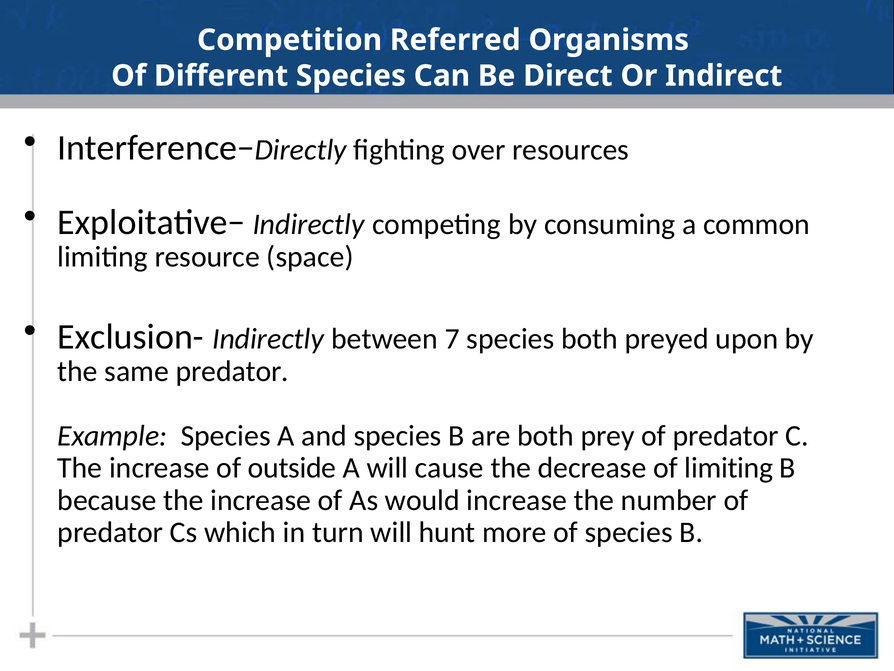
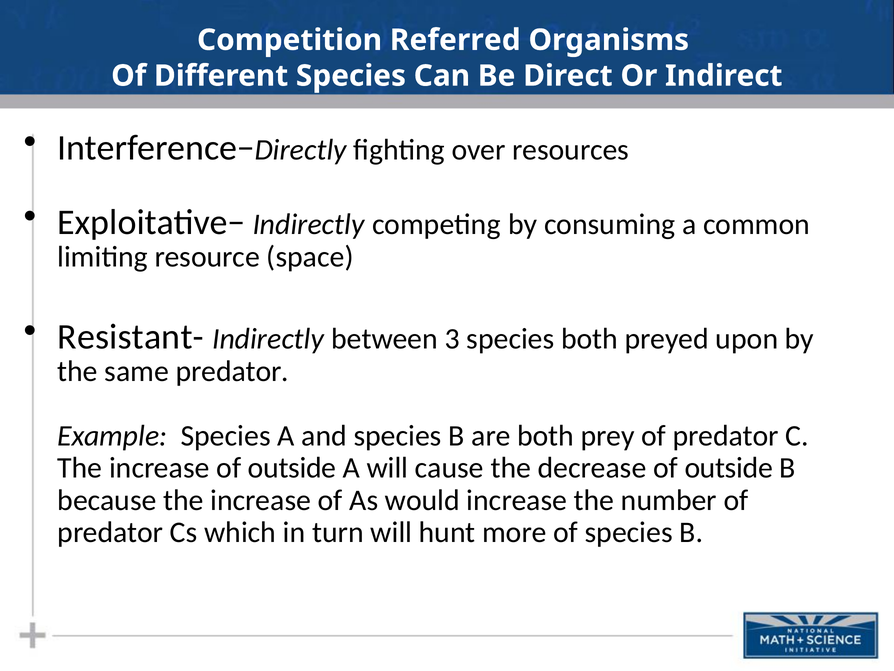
Exclusion-: Exclusion- -> Resistant-
7: 7 -> 3
decrease of limiting: limiting -> outside
